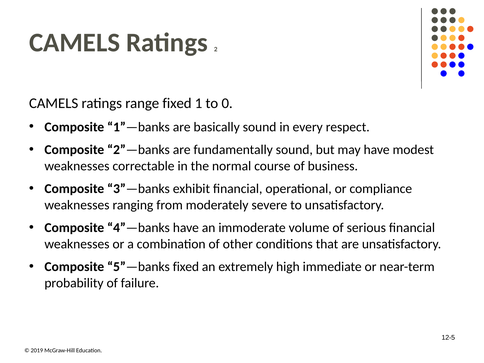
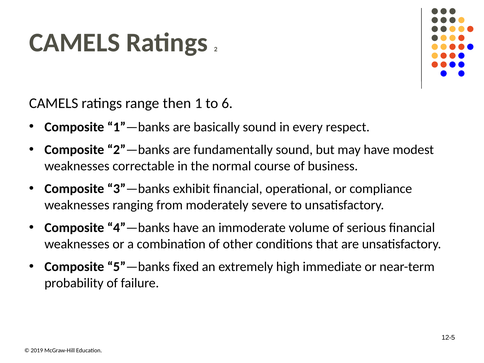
range fixed: fixed -> then
0: 0 -> 6
